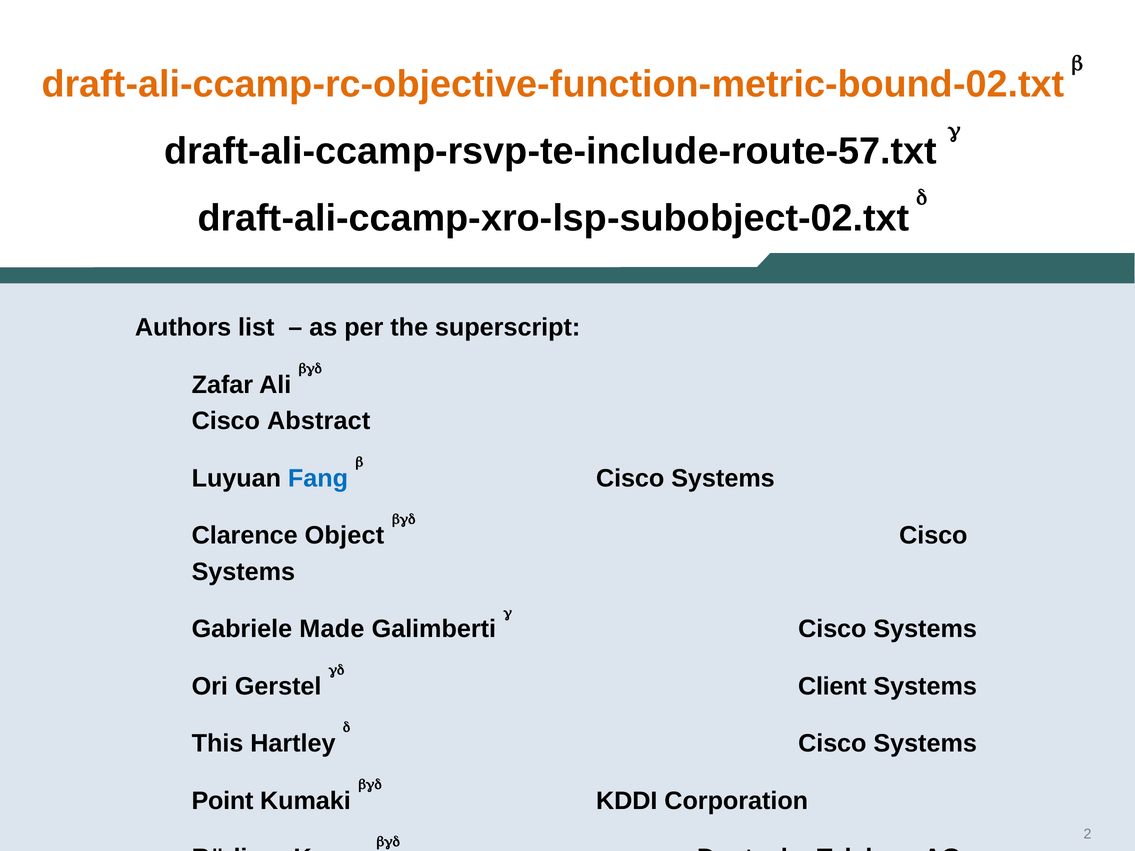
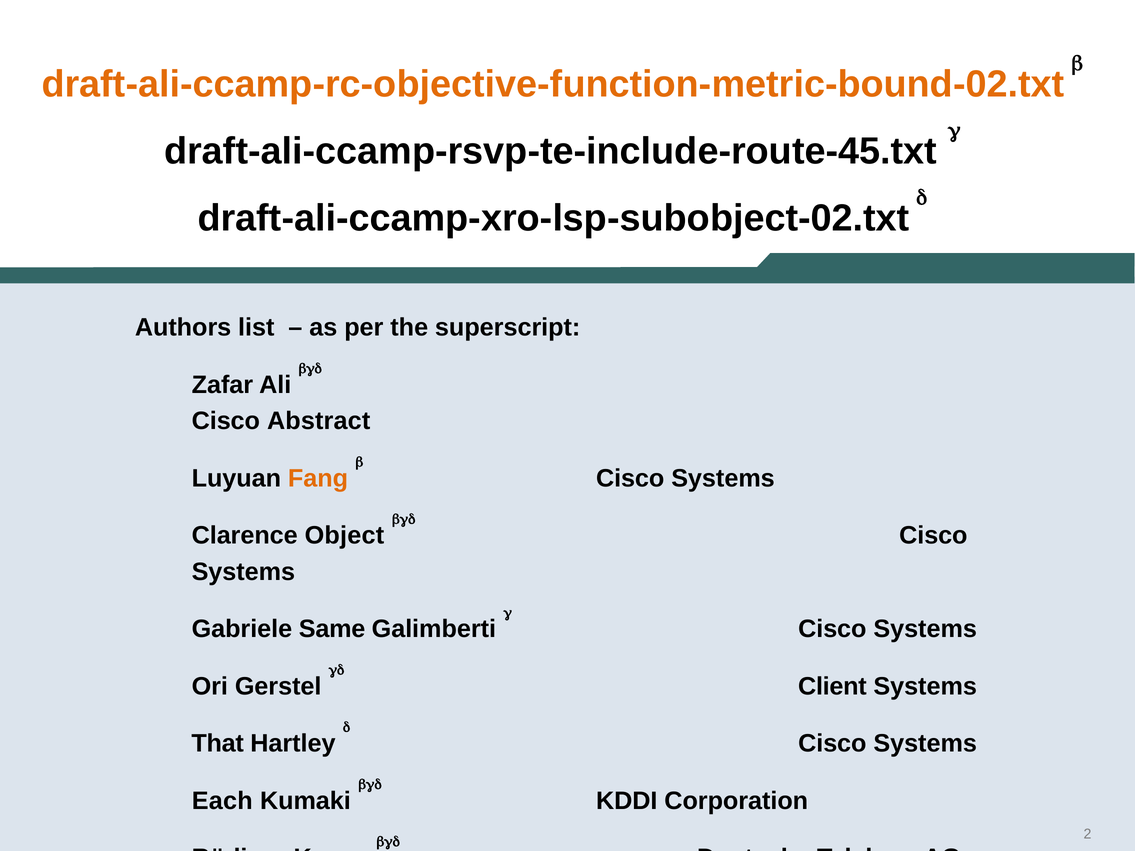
draft-ali-ccamp-rsvp-te-include-route-57.txt: draft-ali-ccamp-rsvp-te-include-route-57.txt -> draft-ali-ccamp-rsvp-te-include-route-45.txt
Fang colour: blue -> orange
Made: Made -> Same
This: This -> That
Point: Point -> Each
